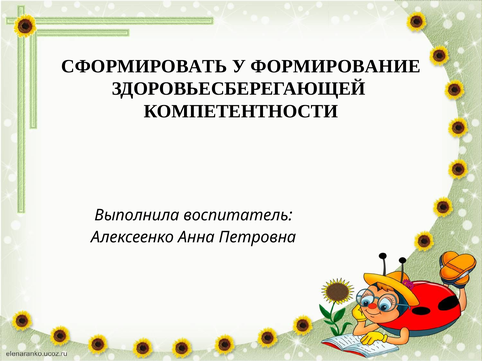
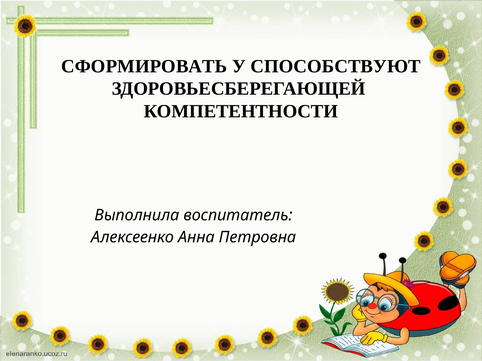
ФОРМИРОВАНИЕ: ФОРМИРОВАНИЕ -> СПОСОБСТВУЮТ
